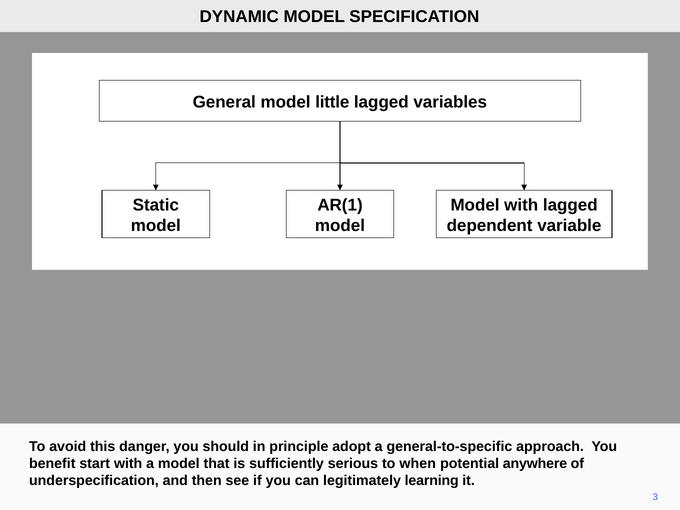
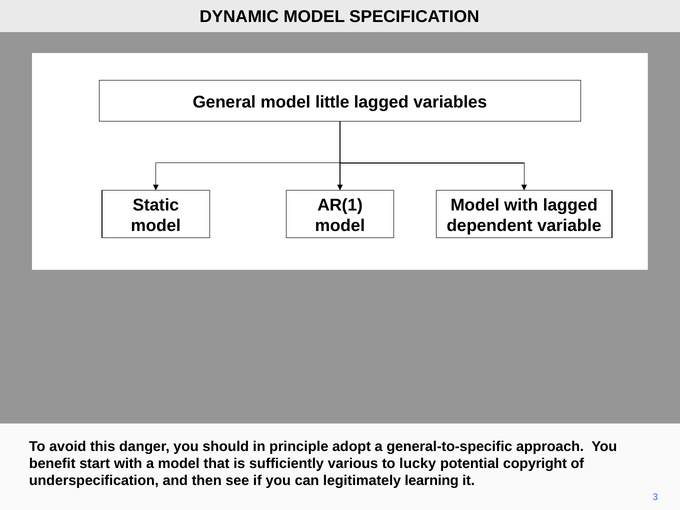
serious: serious -> various
when: when -> lucky
anywhere: anywhere -> copyright
